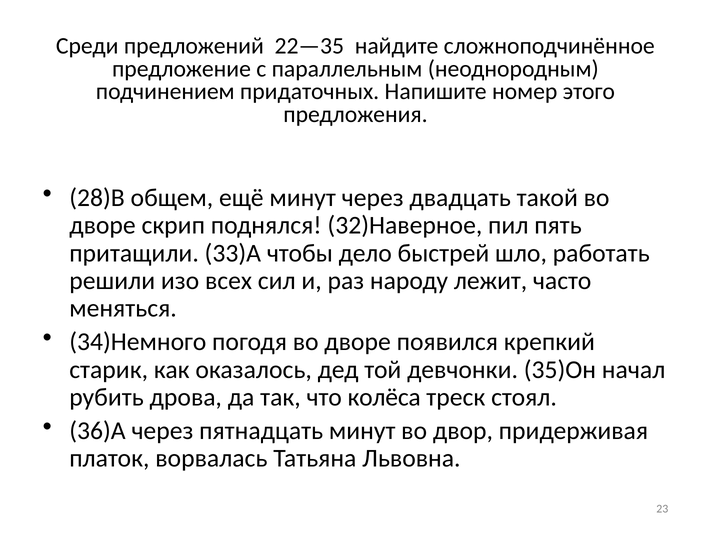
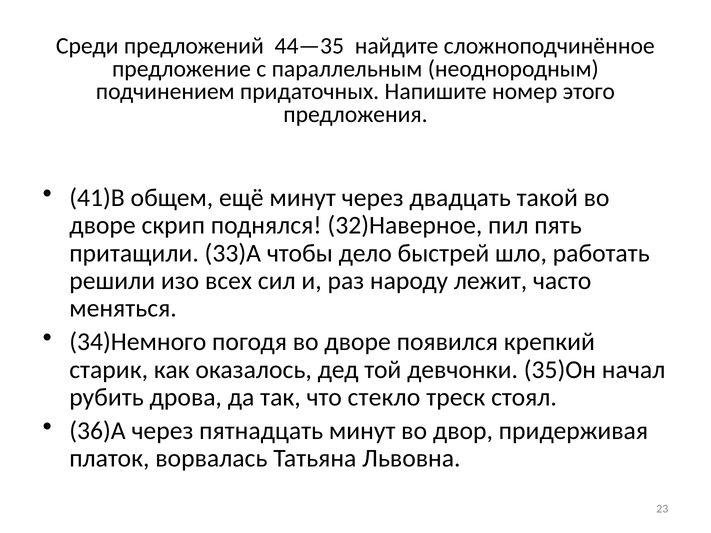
22—35: 22—35 -> 44—35
28)В: 28)В -> 41)В
колёса: колёса -> стекло
